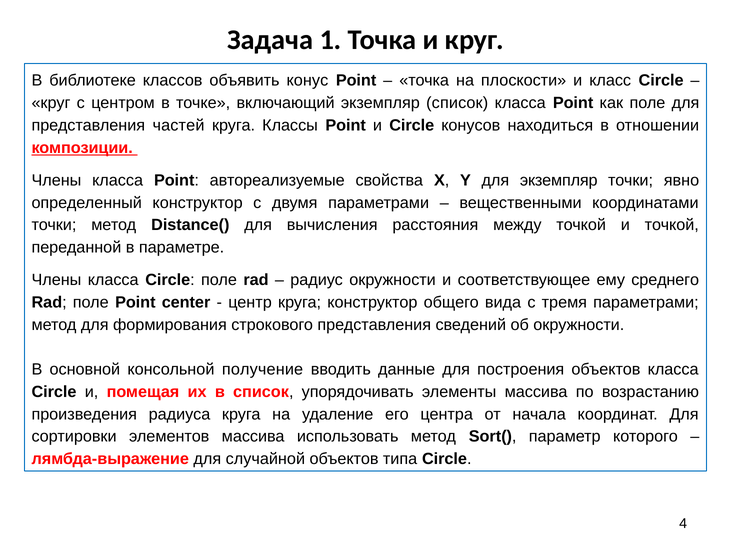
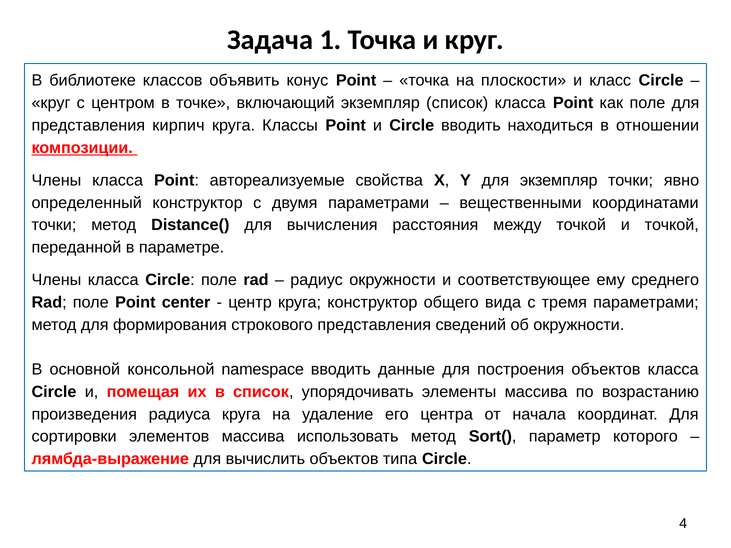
частей: частей -> кирпич
Circle конусов: конусов -> вводить
получение: получение -> namespace
случайной: случайной -> вычислить
